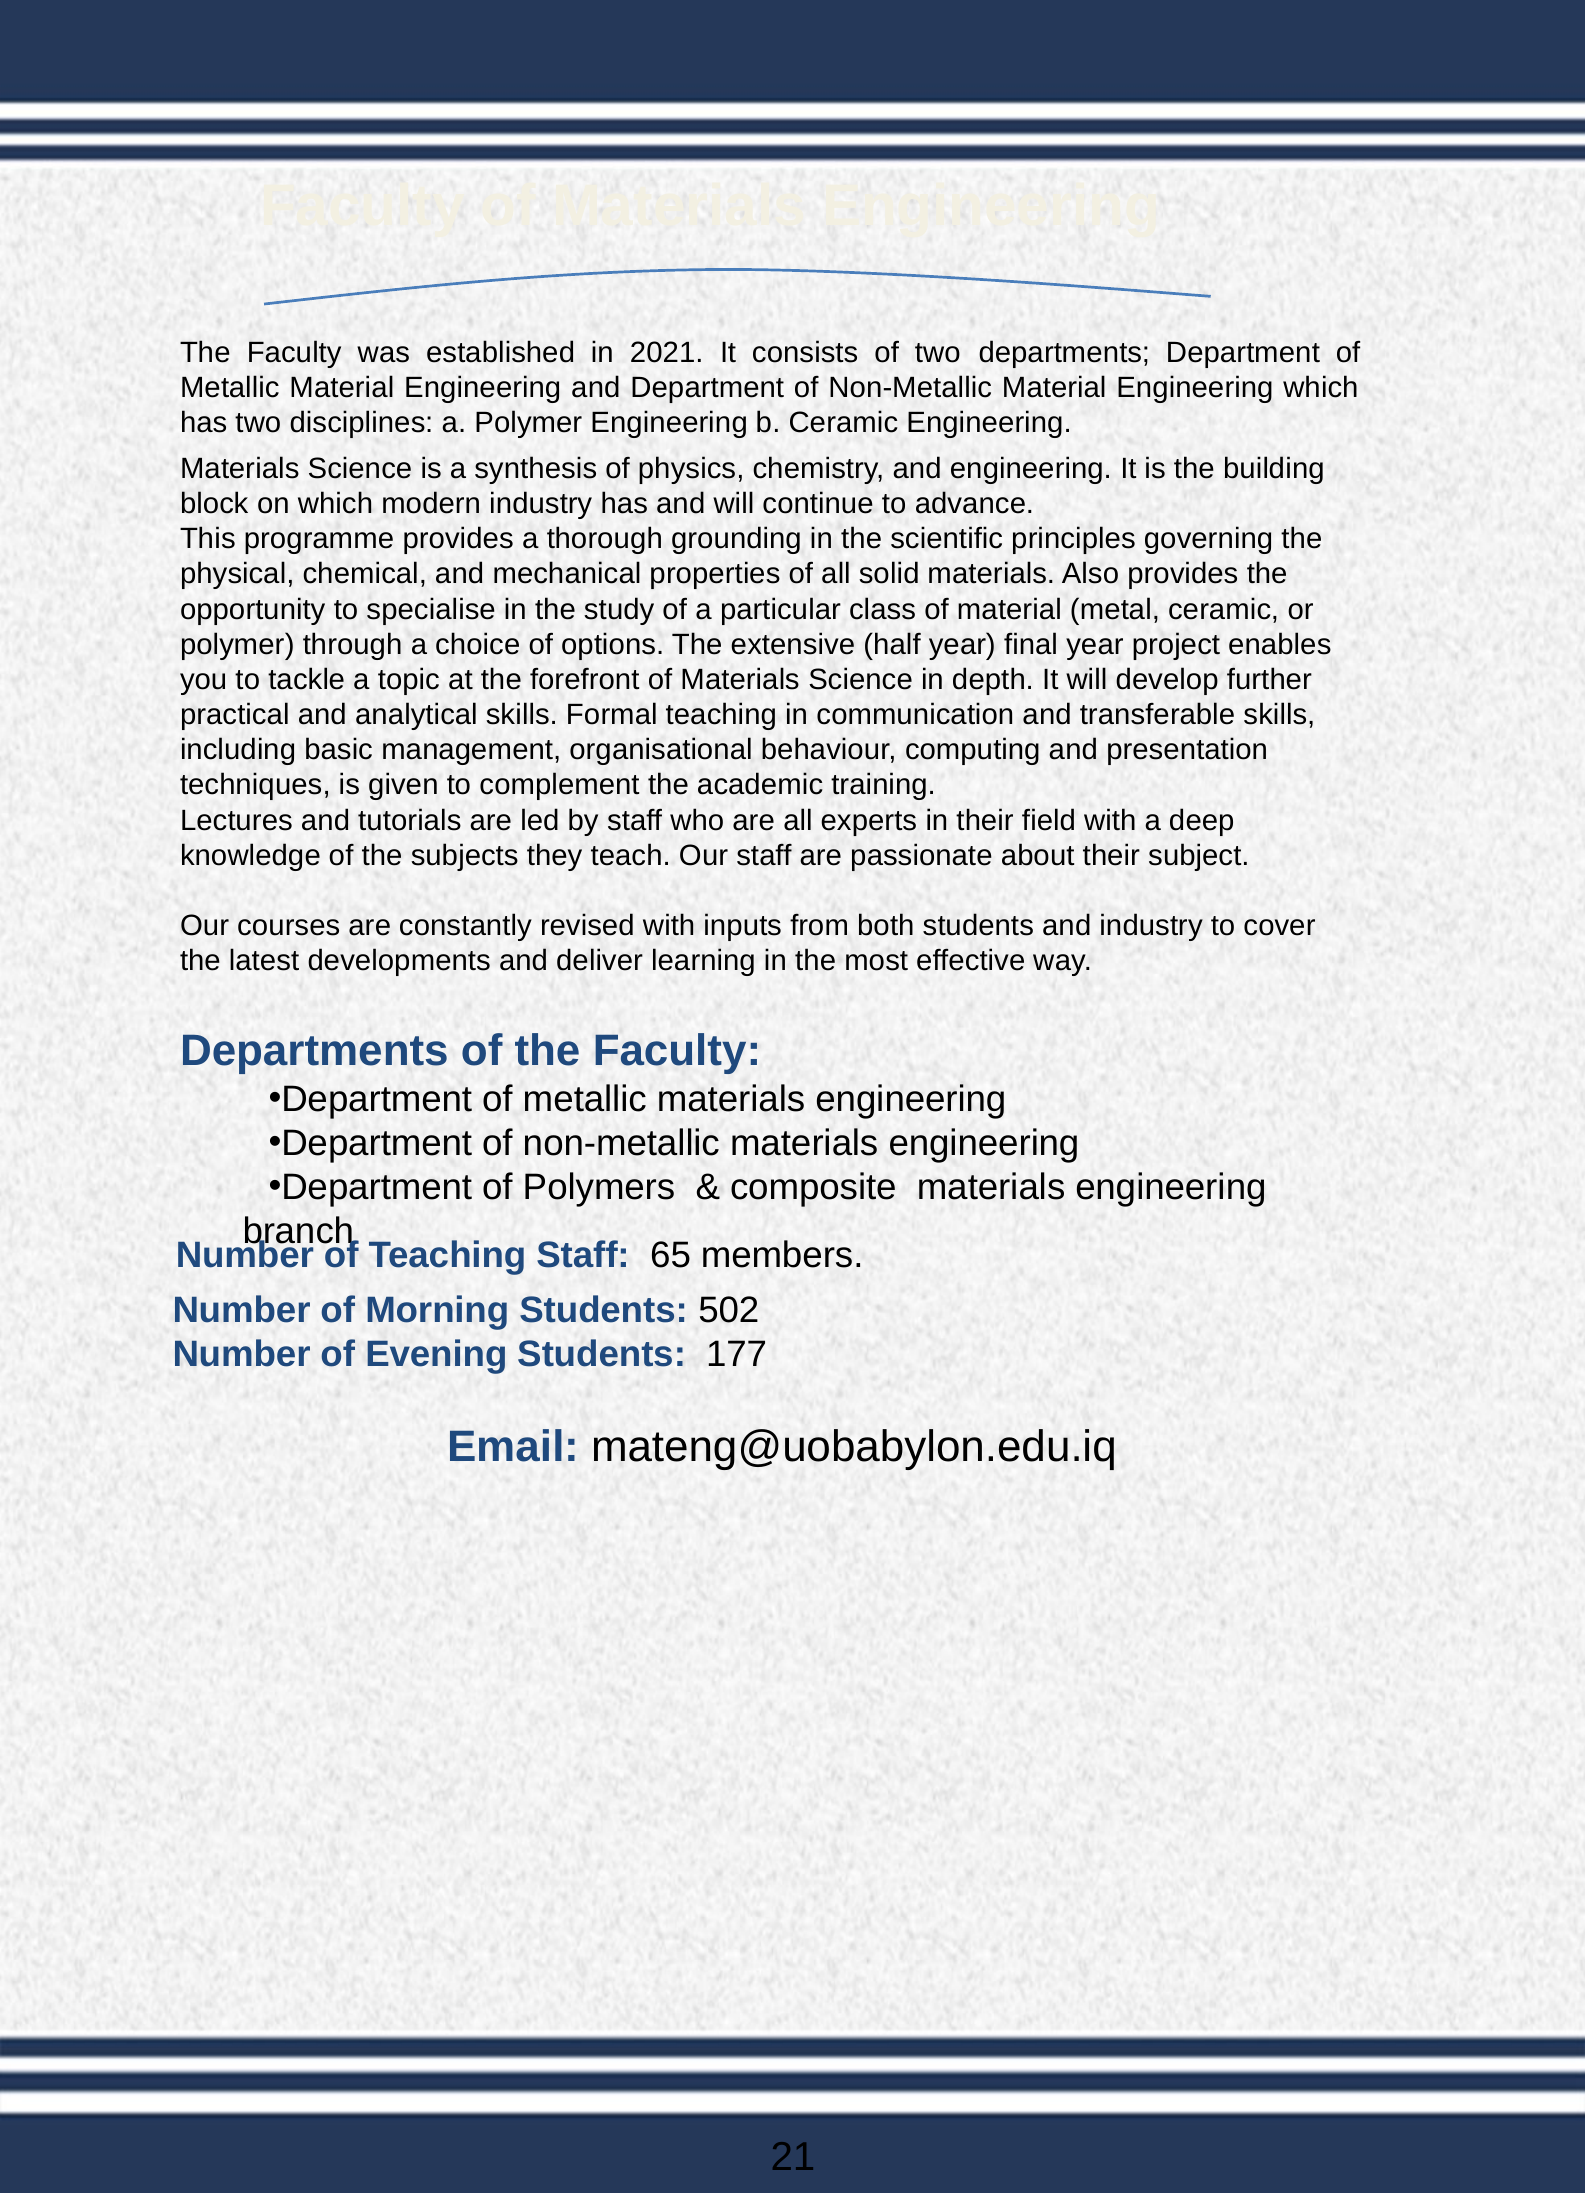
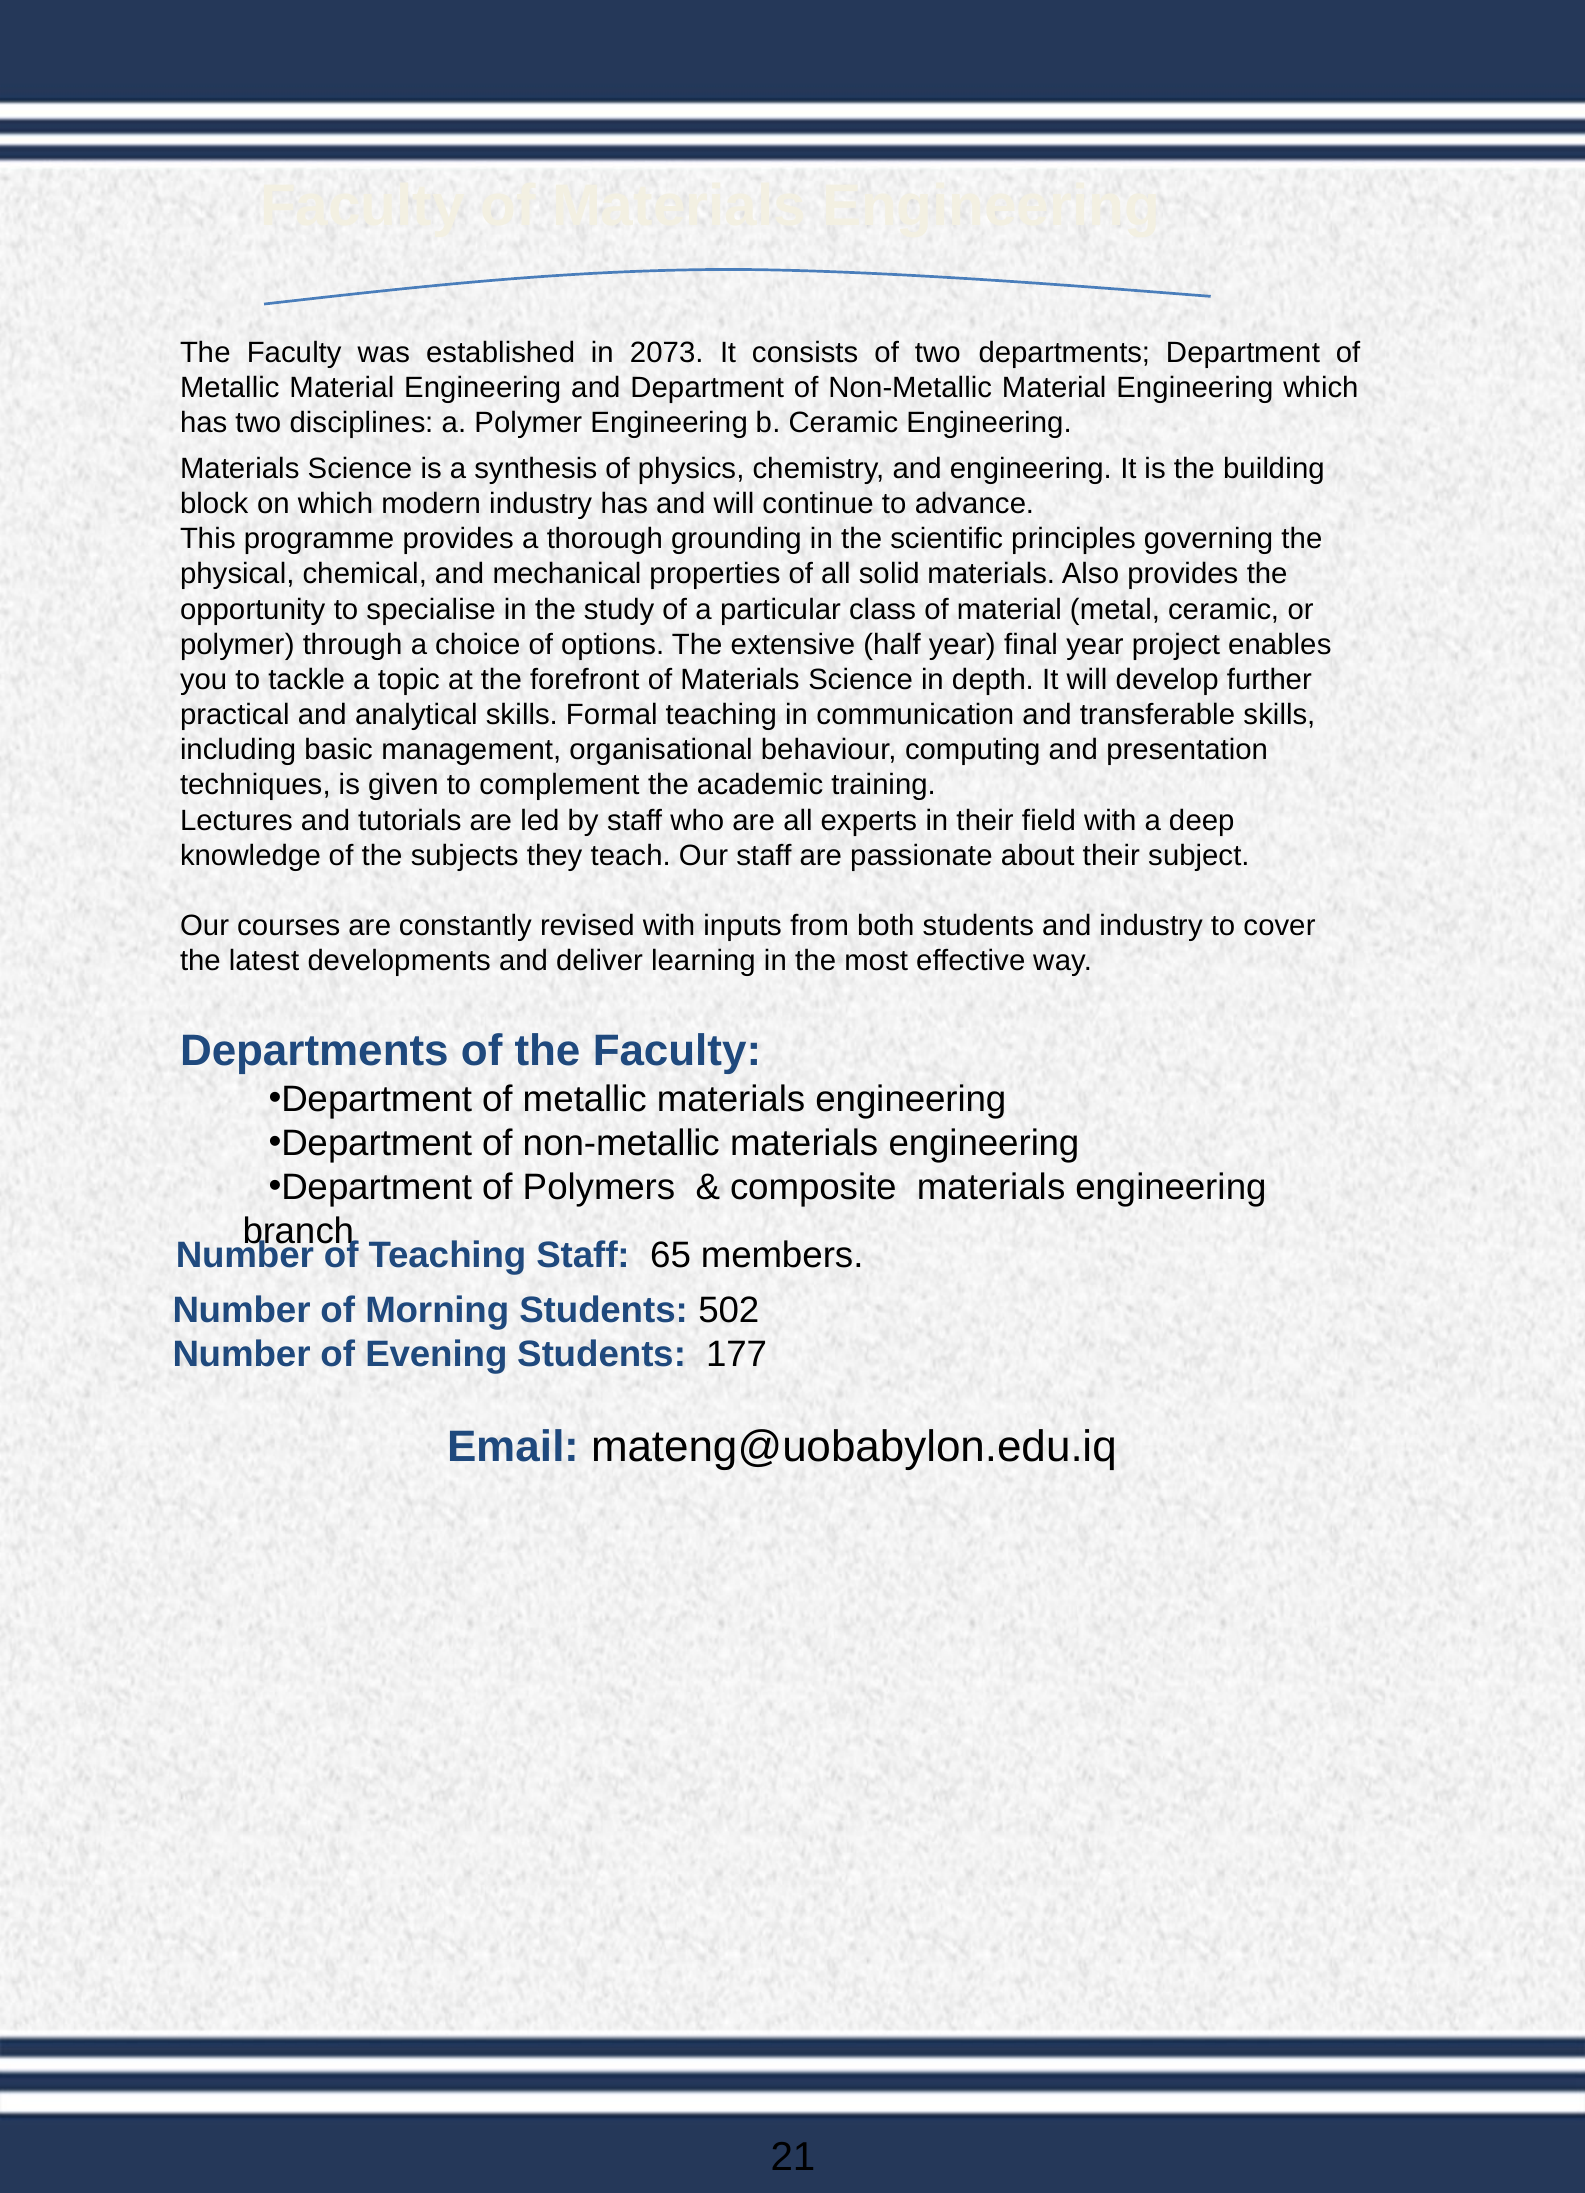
2021: 2021 -> 2073
